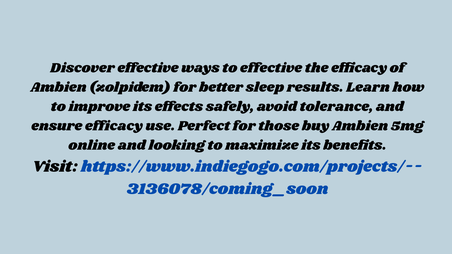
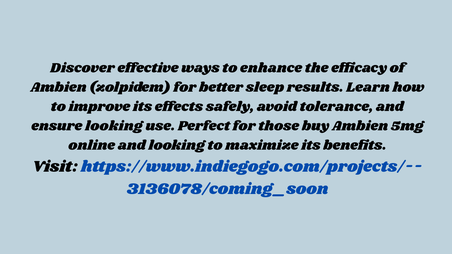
to effective: effective -> enhance
ensure efficacy: efficacy -> looking
